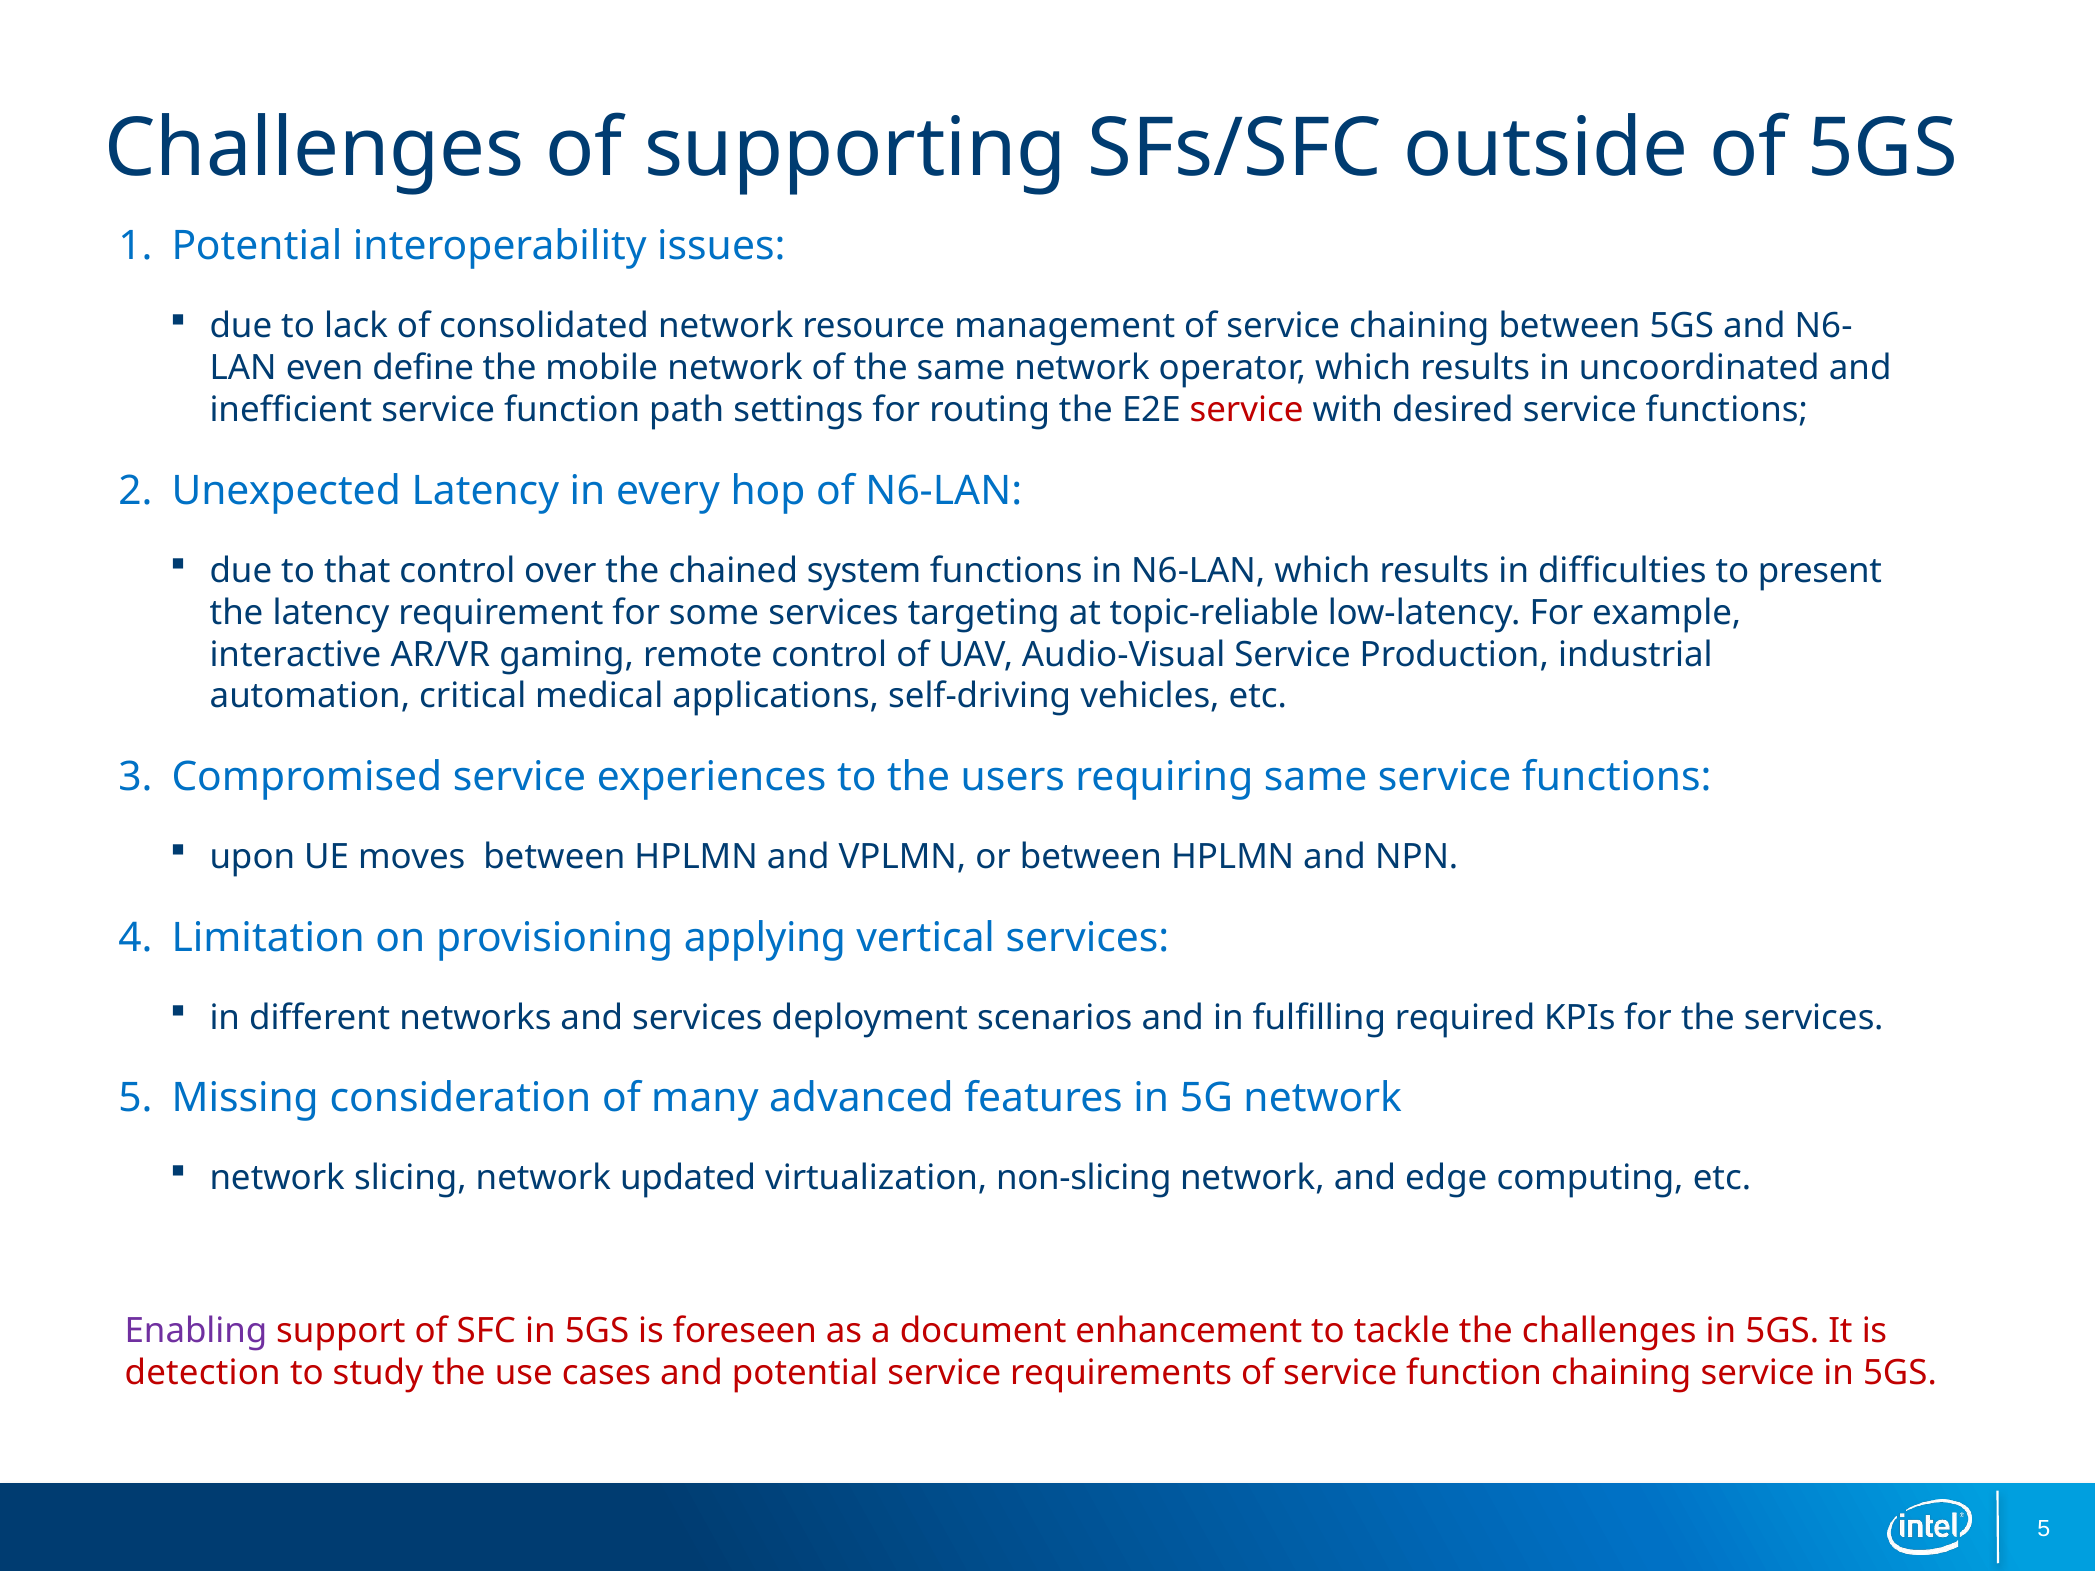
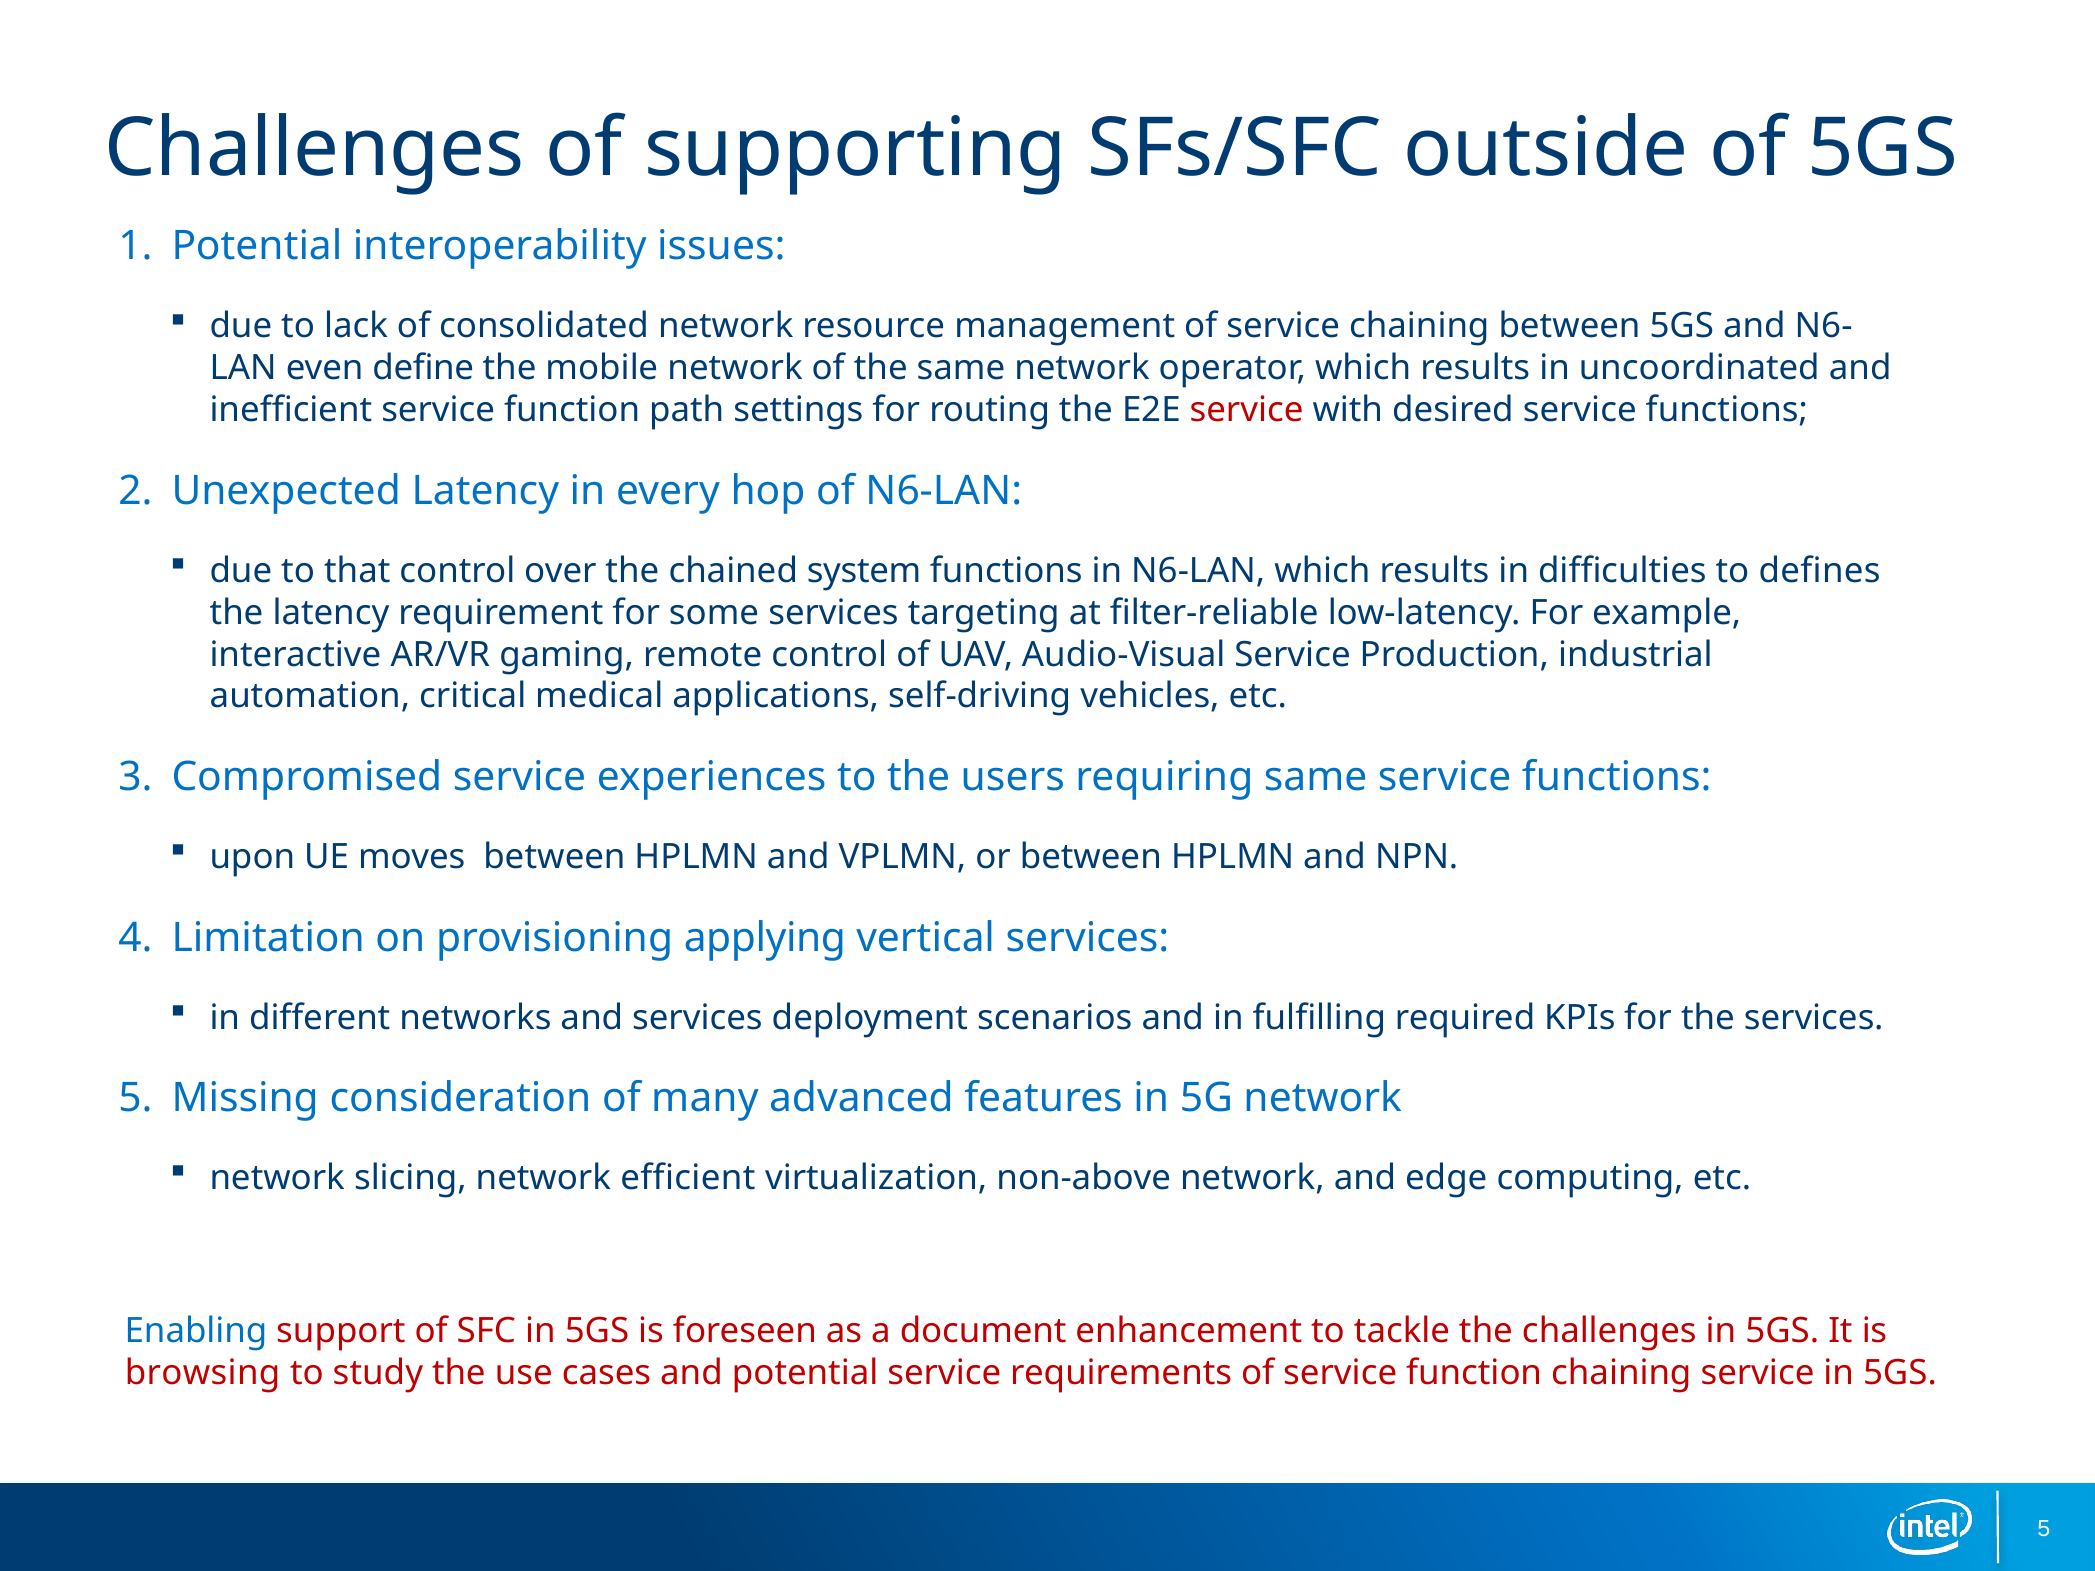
present: present -> defines
topic-reliable: topic-reliable -> filter-reliable
updated: updated -> efficient
non-slicing: non-slicing -> non-above
Enabling colour: purple -> blue
detection: detection -> browsing
